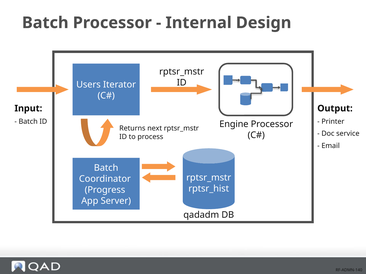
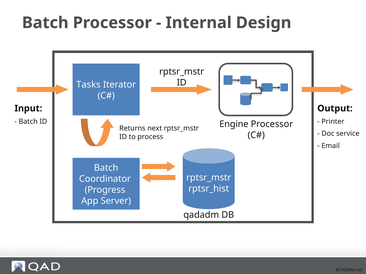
Users: Users -> Tasks
